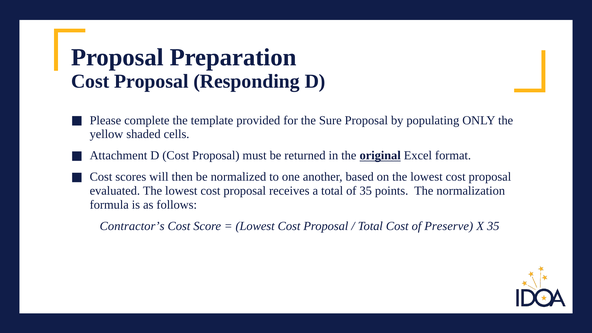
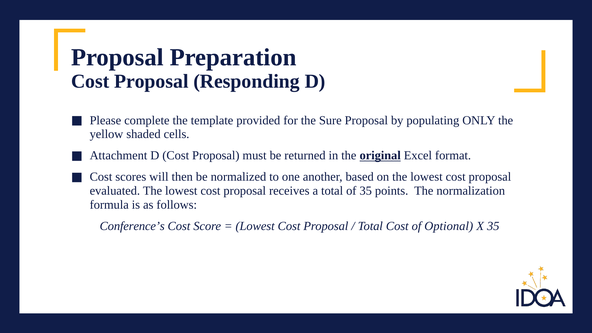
Contractor’s: Contractor’s -> Conference’s
Preserve: Preserve -> Optional
